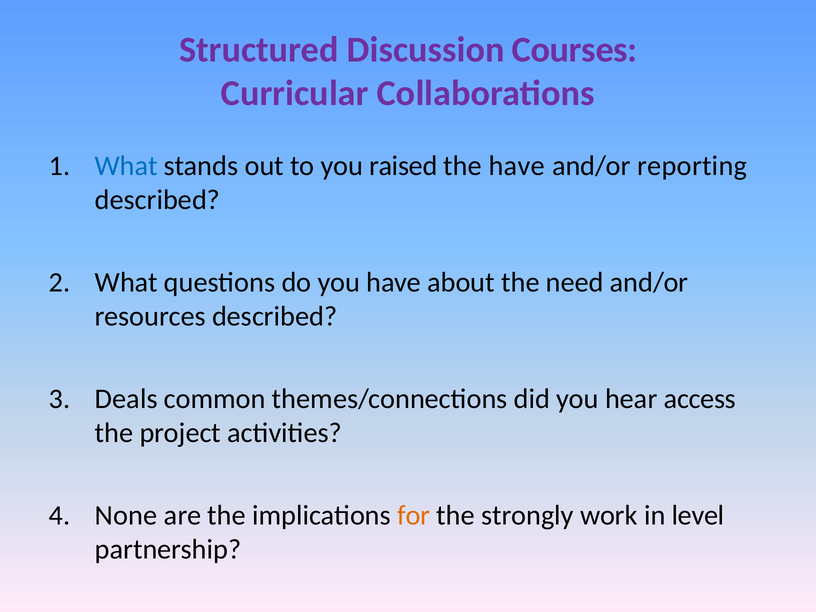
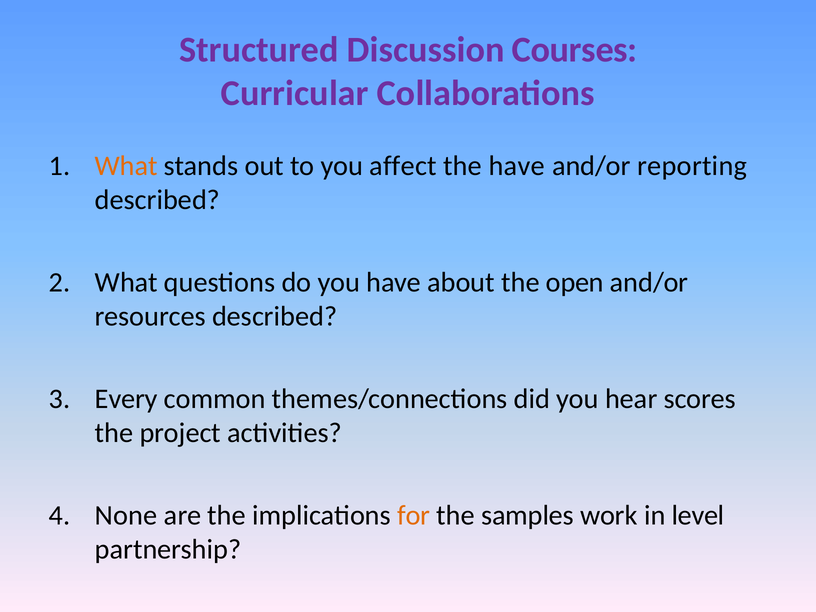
What at (126, 166) colour: blue -> orange
raised: raised -> affect
need: need -> open
Deals: Deals -> Every
access: access -> scores
strongly: strongly -> samples
